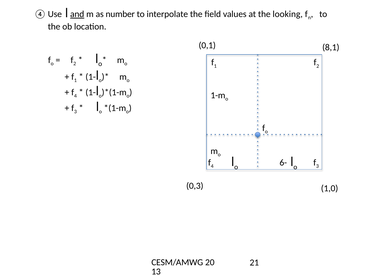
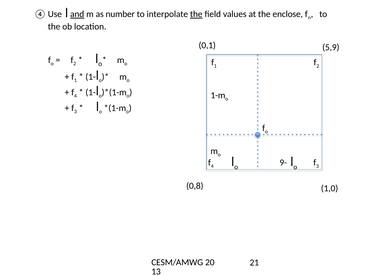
the at (196, 14) underline: none -> present
looking: looking -> enclose
8,1: 8,1 -> 5,9
6-: 6- -> 9-
0,3: 0,3 -> 0,8
